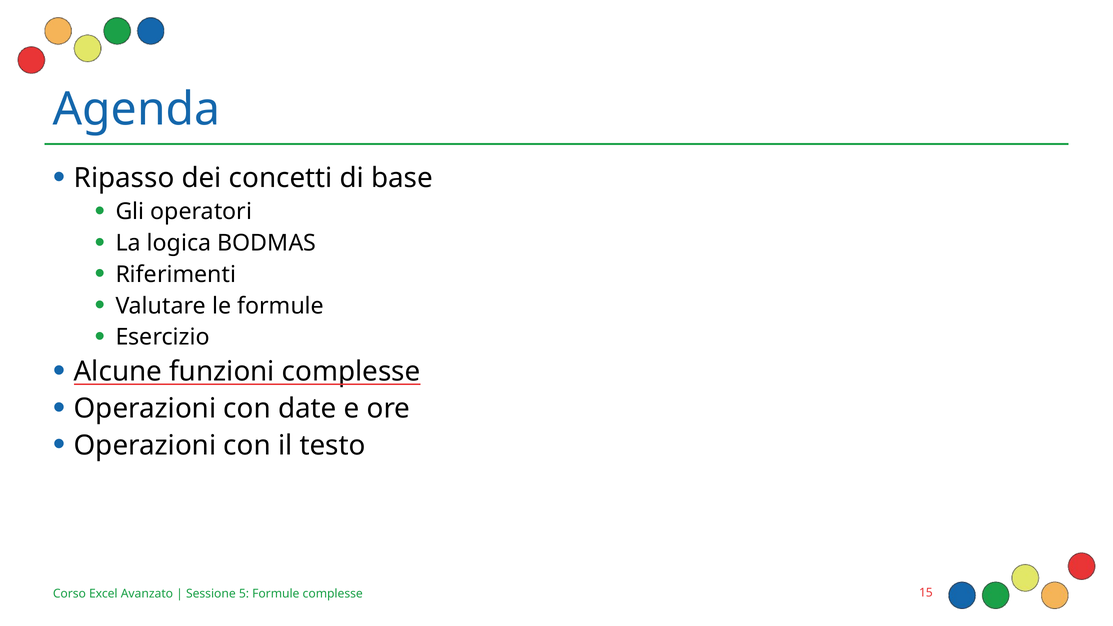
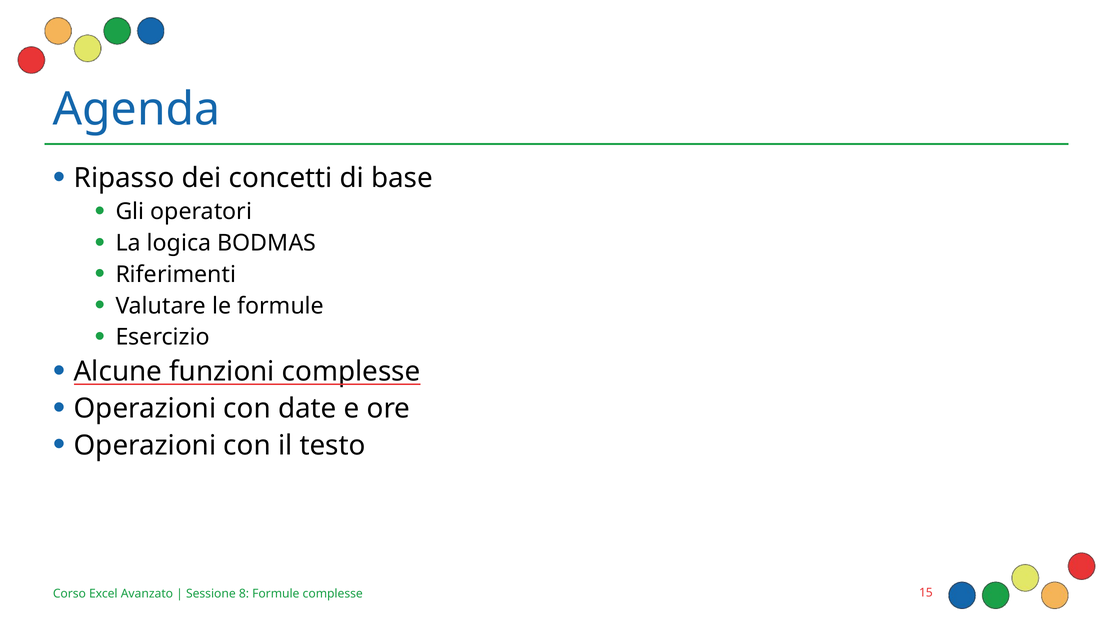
5: 5 -> 8
